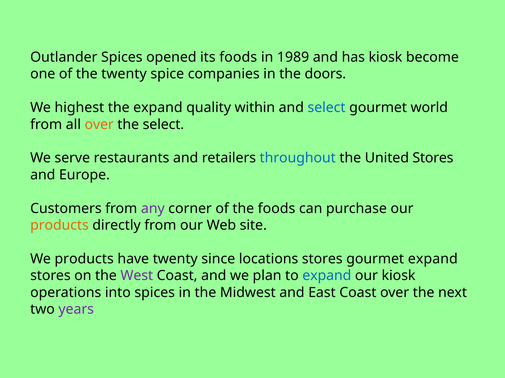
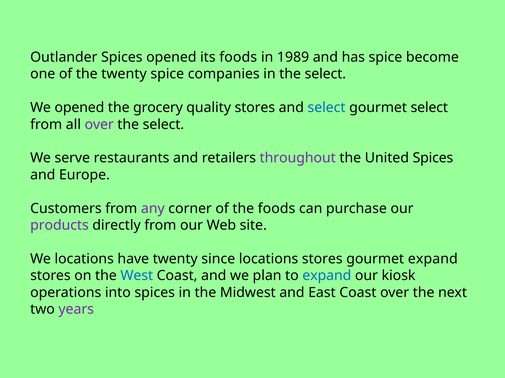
has kiosk: kiosk -> spice
in the doors: doors -> select
We highest: highest -> opened
the expand: expand -> grocery
quality within: within -> stores
gourmet world: world -> select
over at (99, 125) colour: orange -> purple
throughout colour: blue -> purple
United Stores: Stores -> Spices
products at (59, 226) colour: orange -> purple
We products: products -> locations
West colour: purple -> blue
